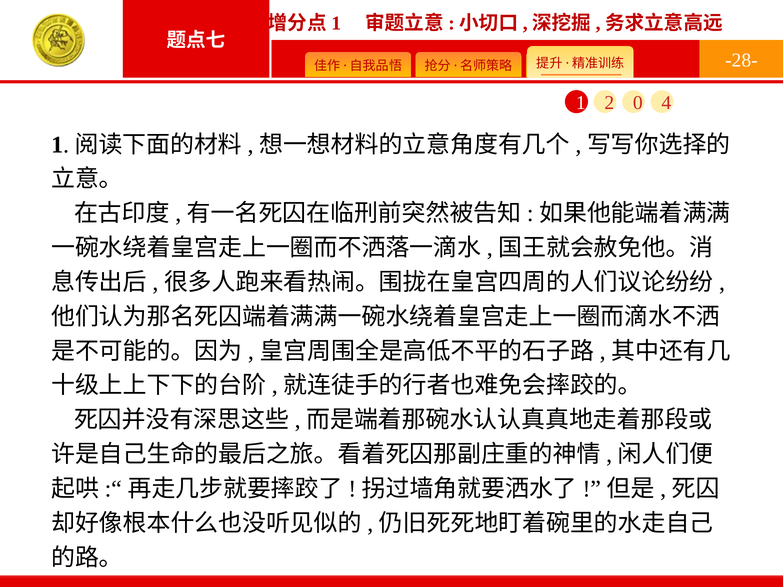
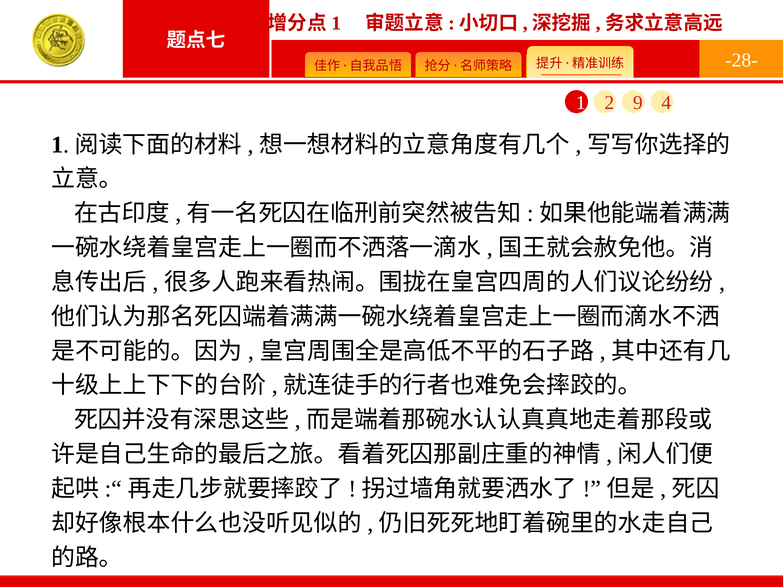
0: 0 -> 9
